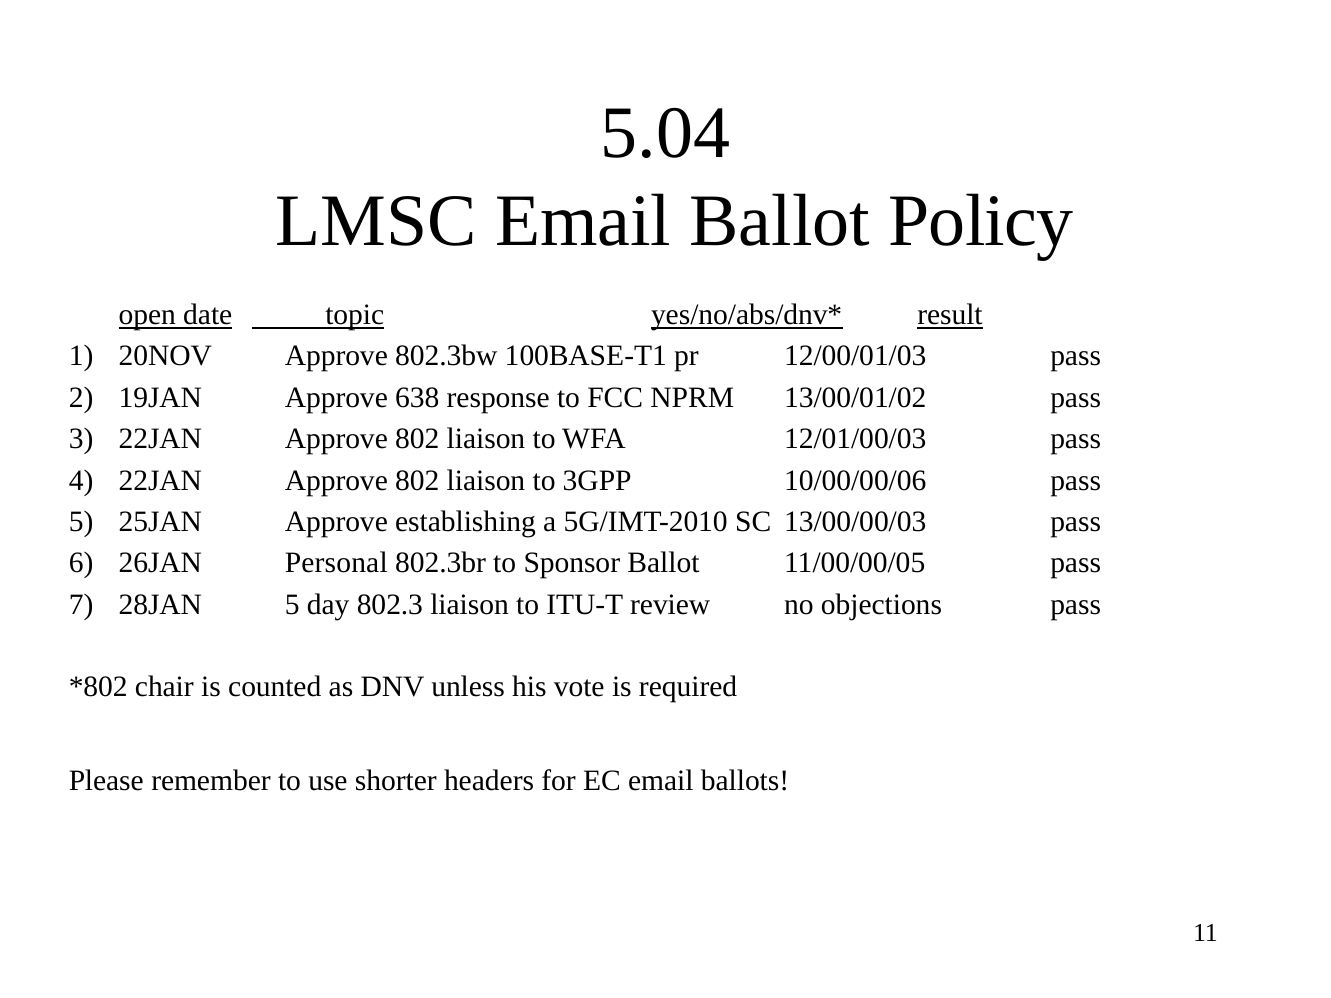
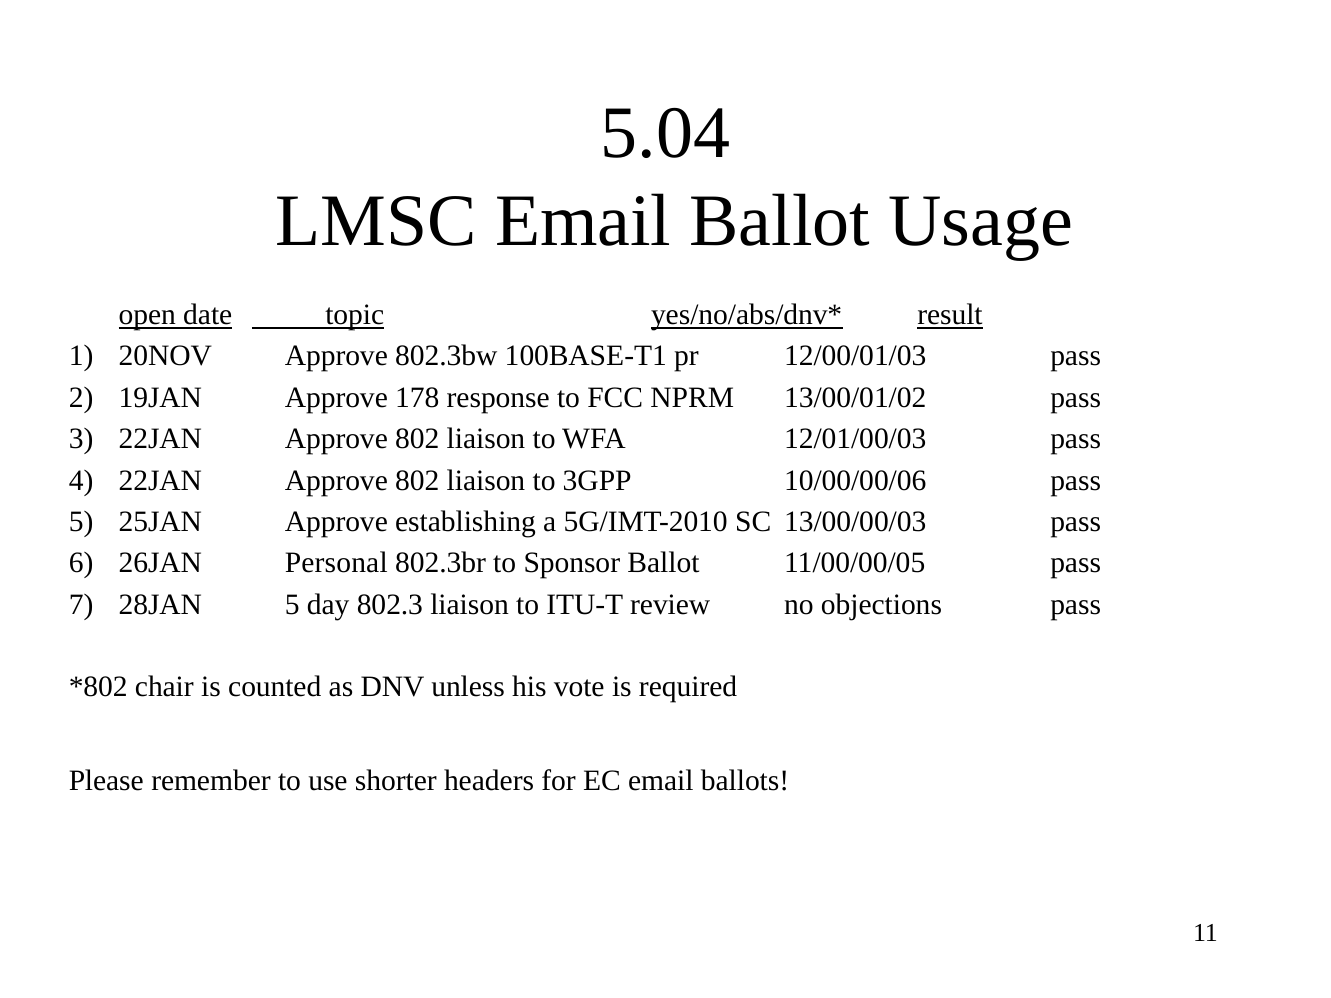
Policy: Policy -> Usage
638: 638 -> 178
